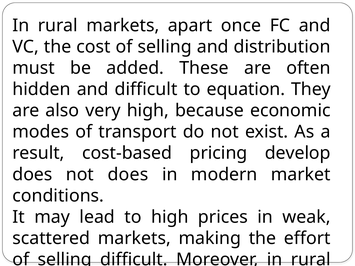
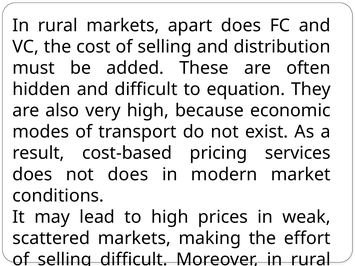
apart once: once -> does
develop: develop -> services
